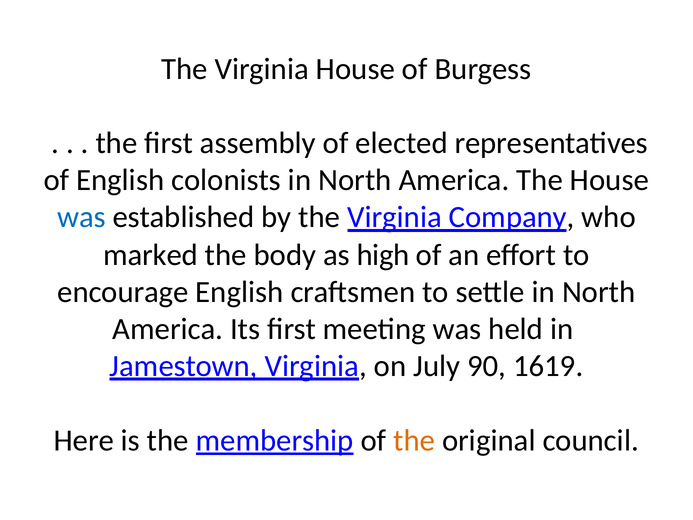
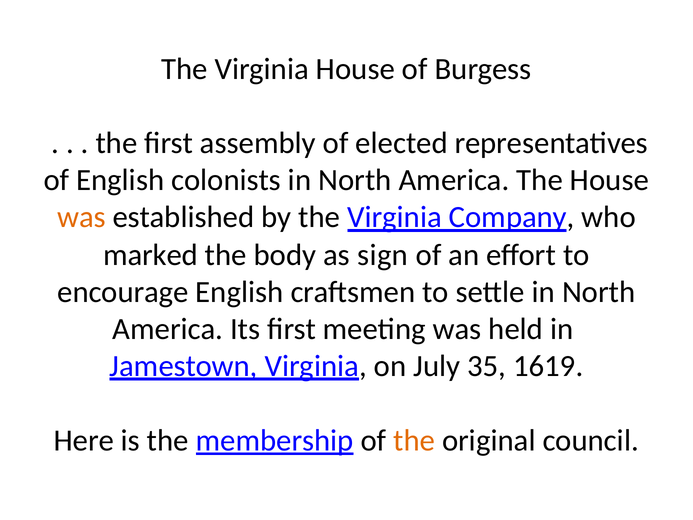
was at (81, 217) colour: blue -> orange
high: high -> sign
90: 90 -> 35
